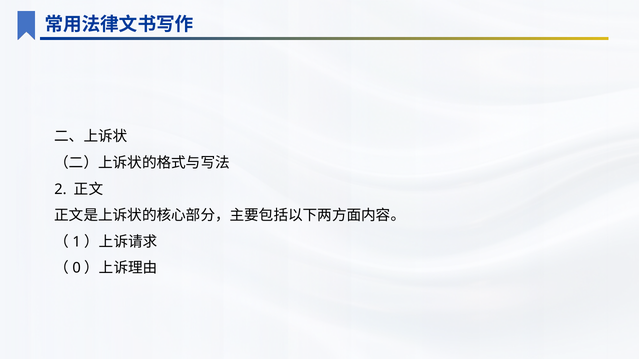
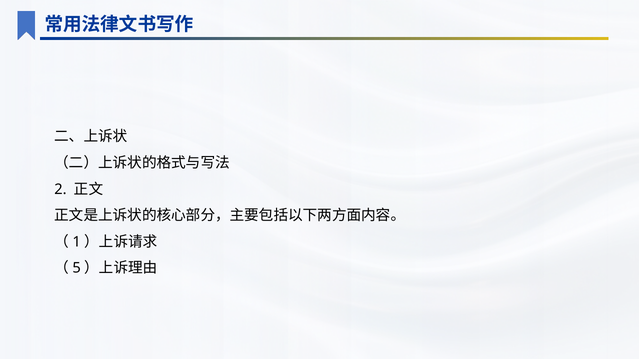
0: 0 -> 5
